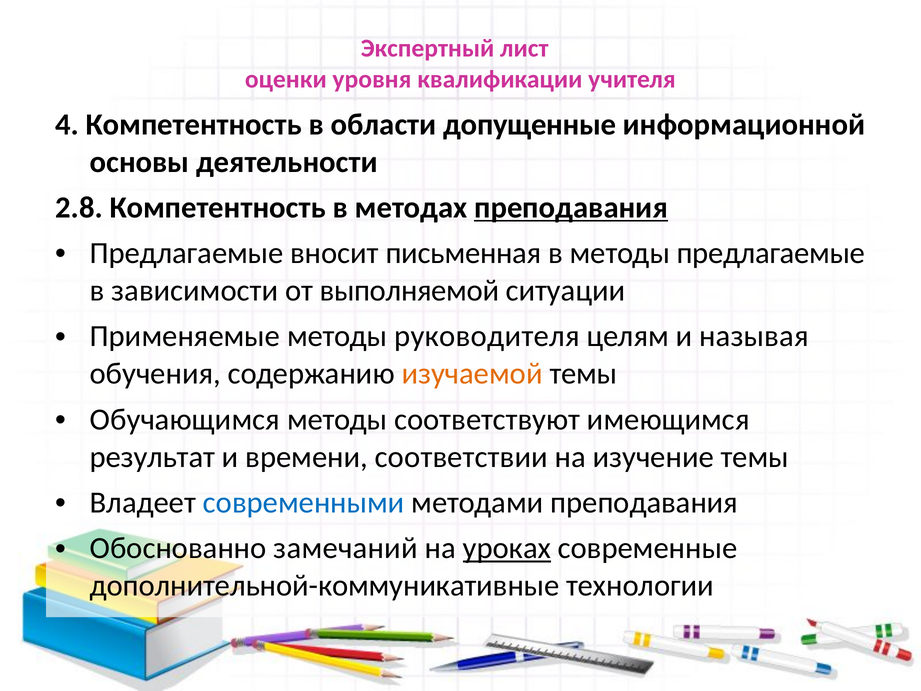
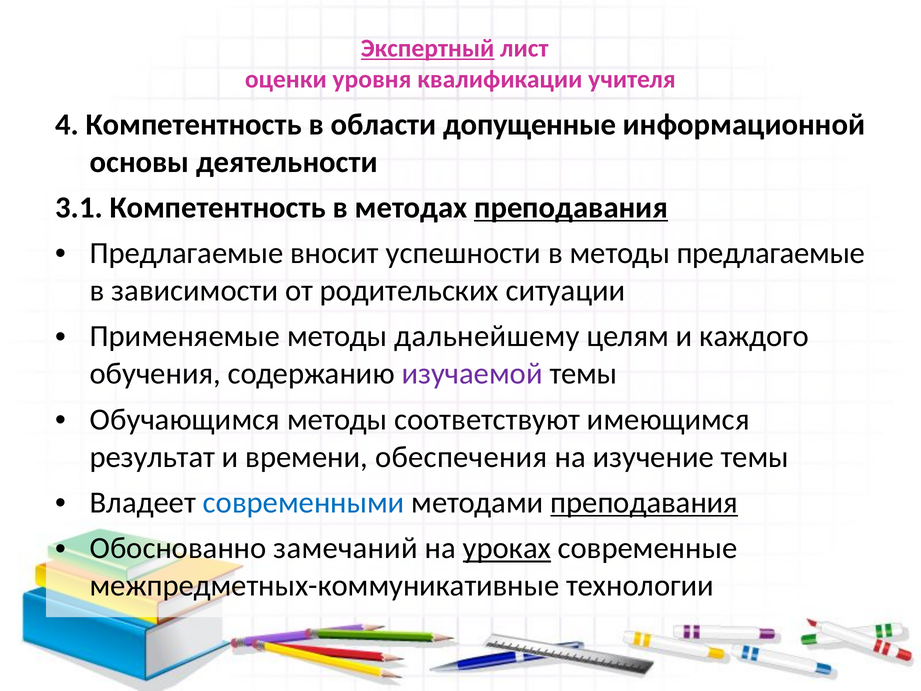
Экспертный underline: none -> present
2.8: 2.8 -> 3.1
письменная: письменная -> успешности
выполняемой: выполняемой -> родительских
руководителя: руководителя -> дальнейшему
называя: называя -> каждого
изучаемой colour: orange -> purple
соответствии: соответствии -> обеспечения
преподавания at (644, 502) underline: none -> present
дополнительной-коммуникативные: дополнительной-коммуникативные -> межпредметных-коммуникативные
